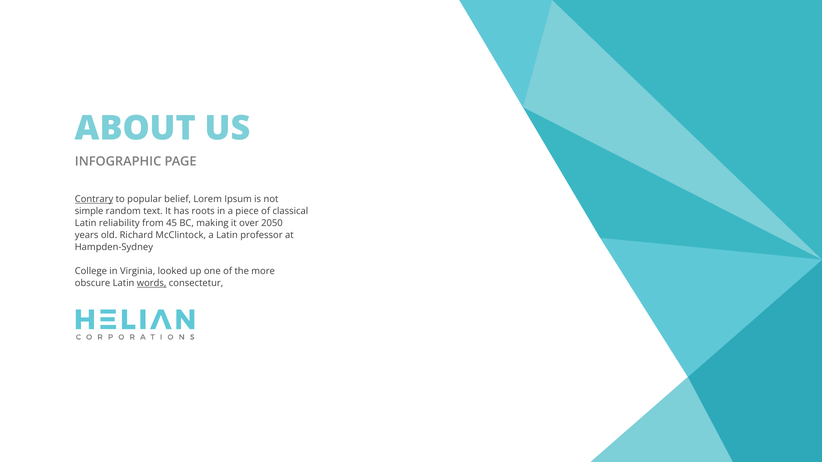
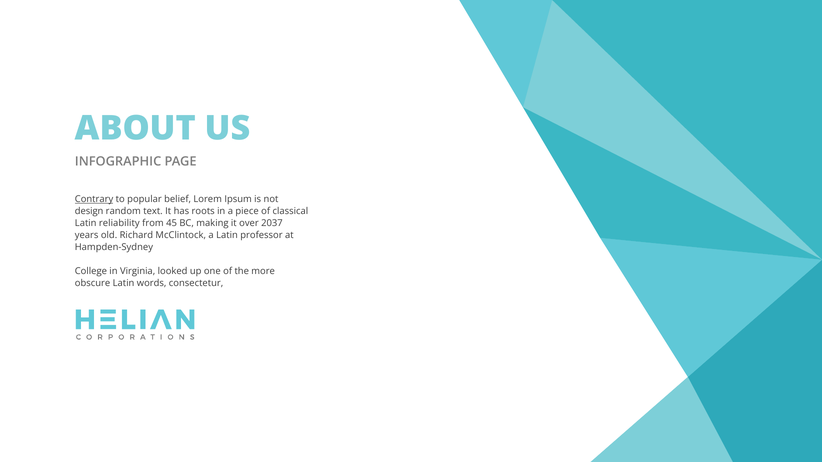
simple: simple -> design
2050: 2050 -> 2037
words underline: present -> none
